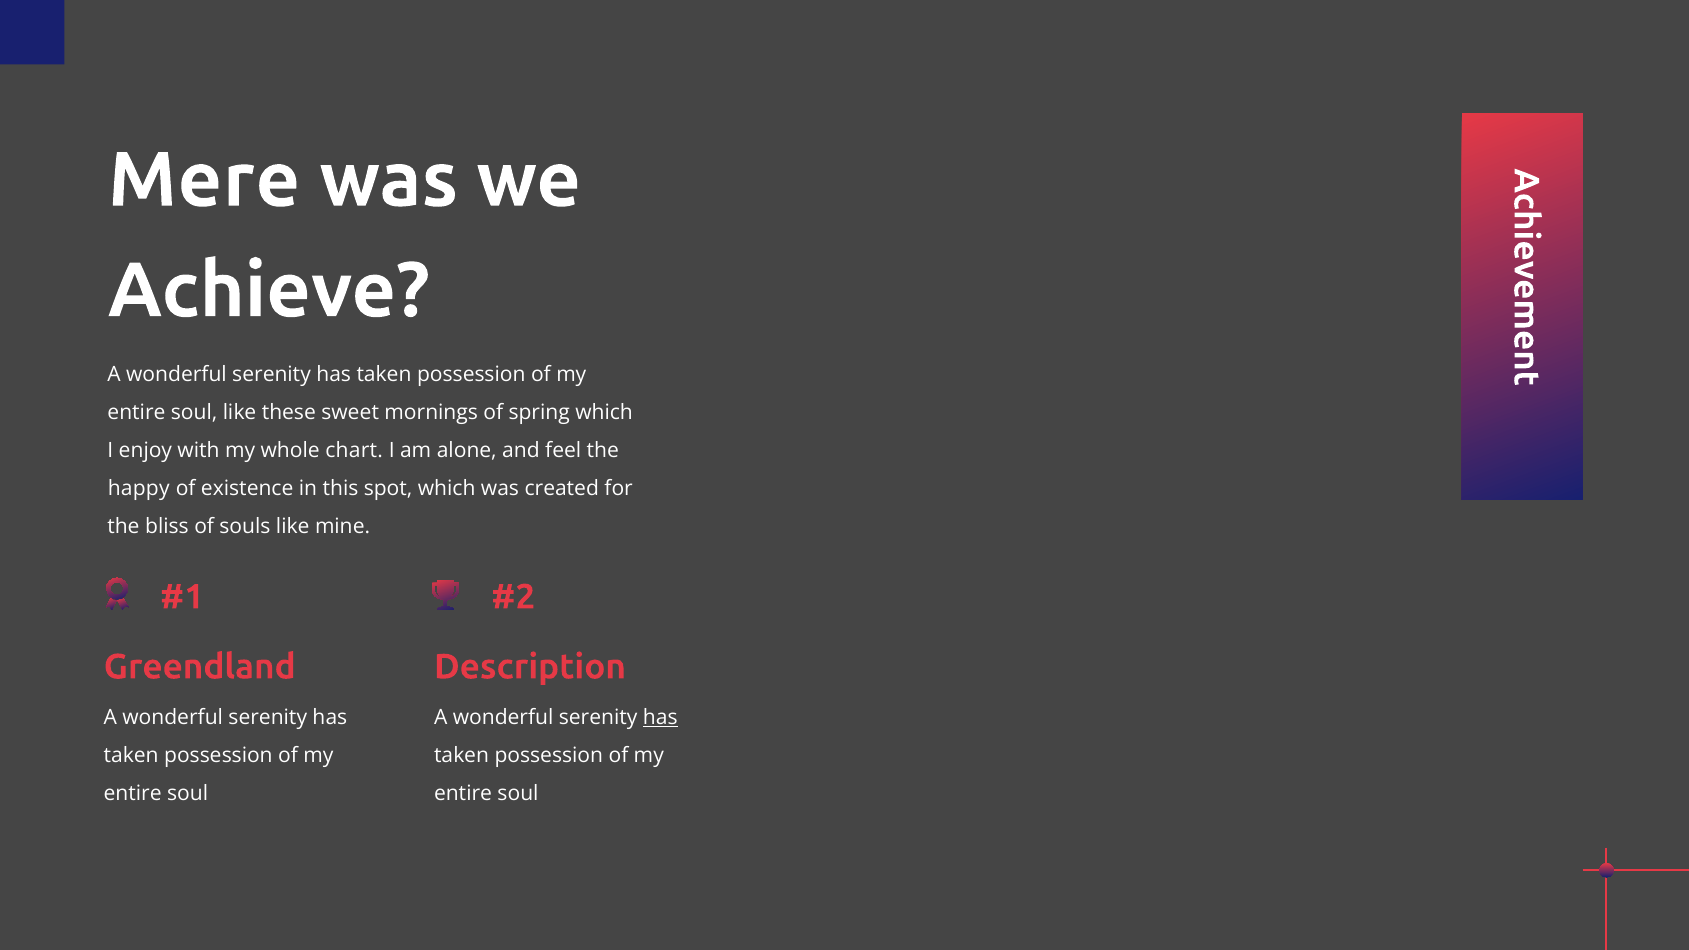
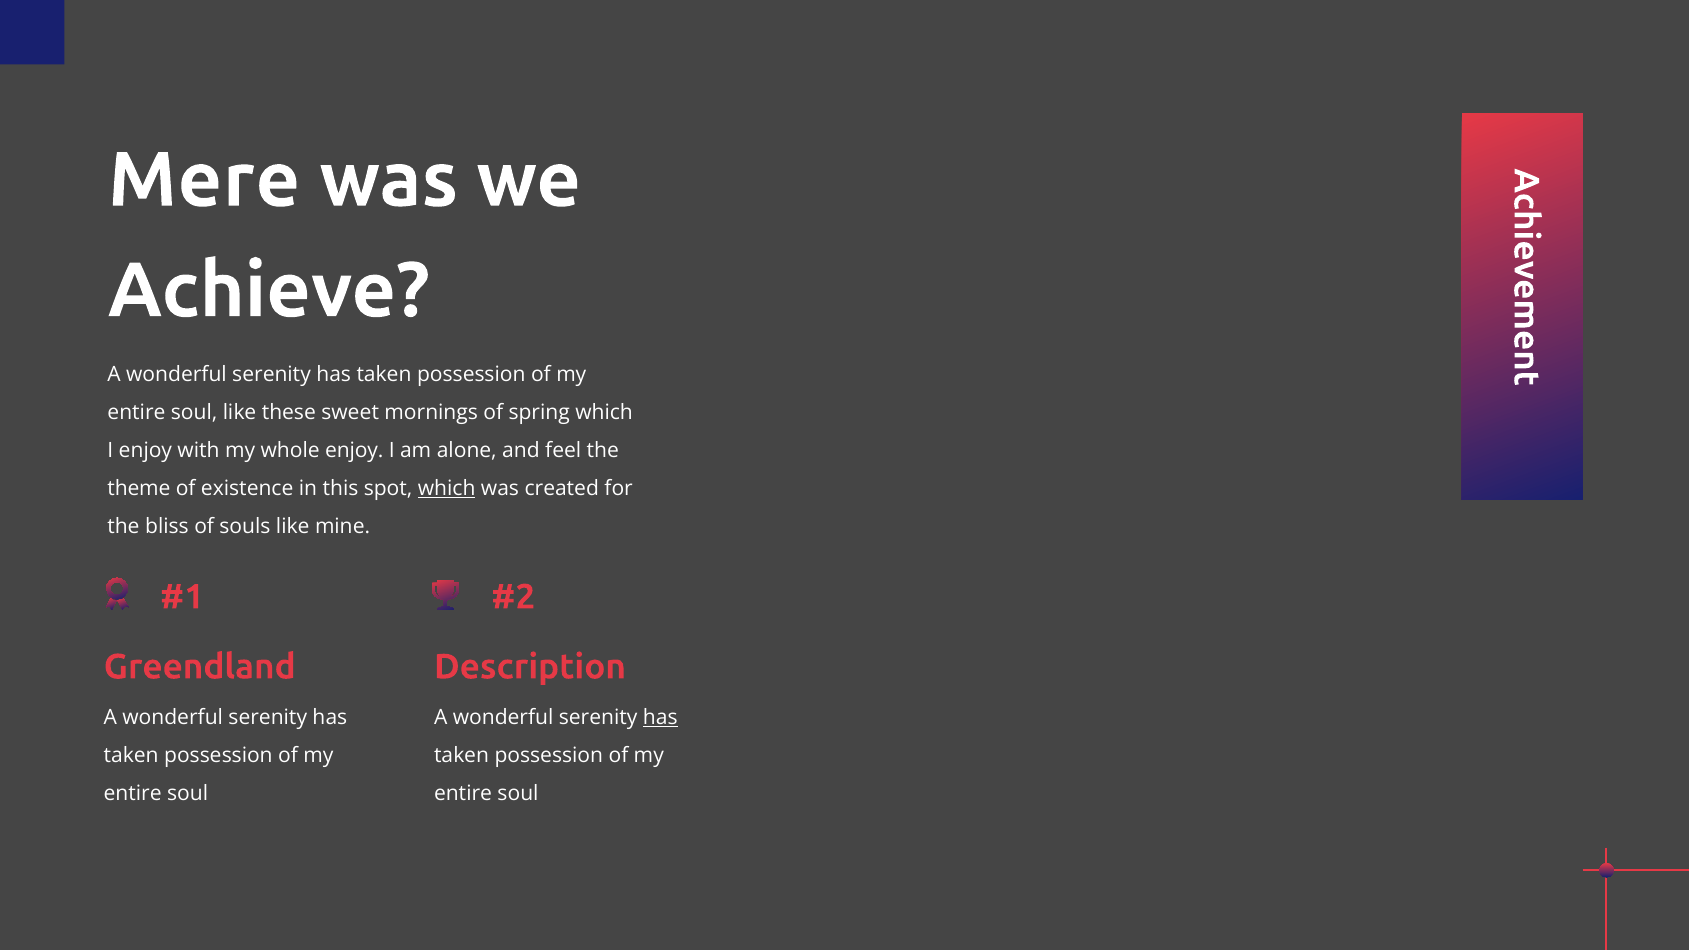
whole chart: chart -> enjoy
happy: happy -> theme
which at (447, 489) underline: none -> present
